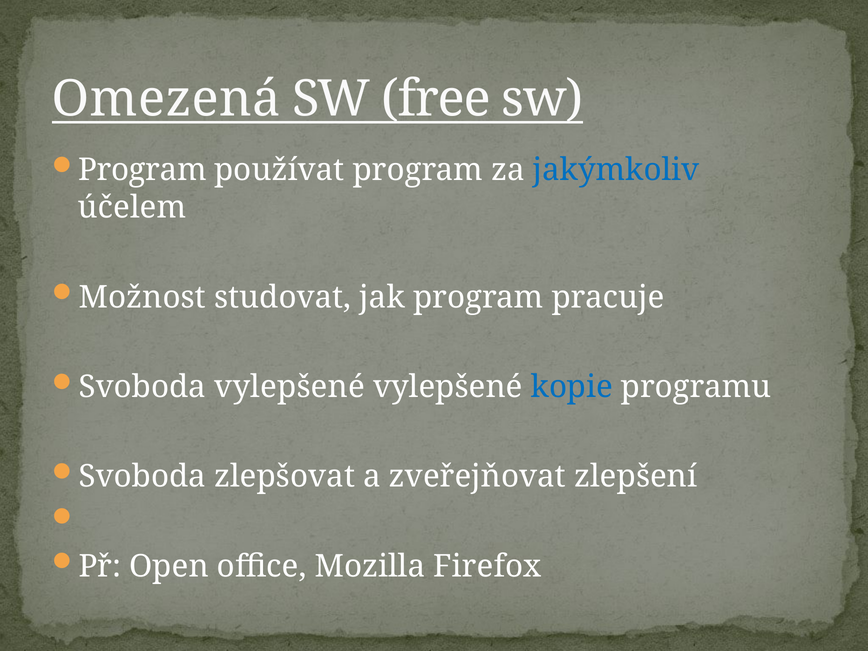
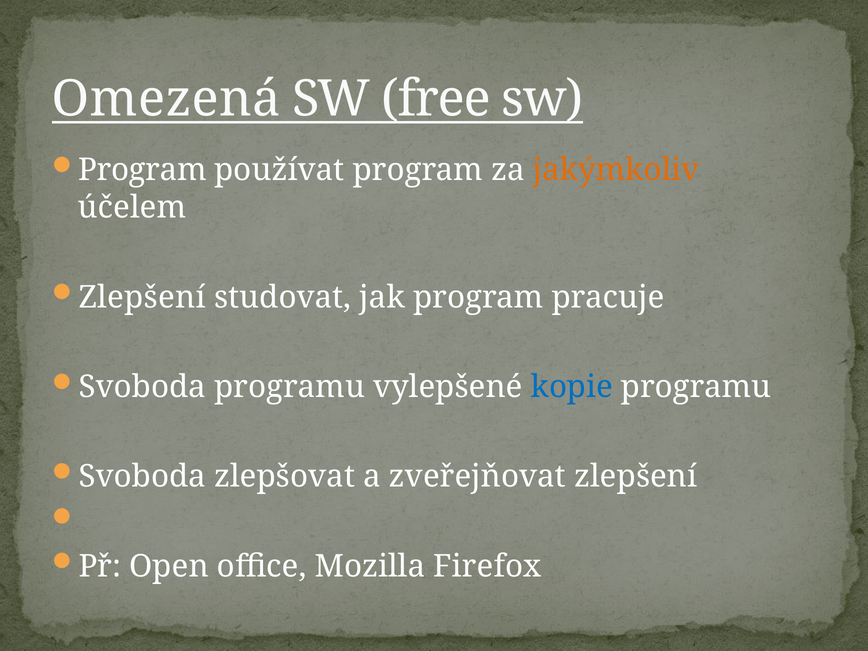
jakýmkoliv colour: blue -> orange
Možnost at (142, 297): Možnost -> Zlepšení
Svoboda vylepšené: vylepšené -> programu
